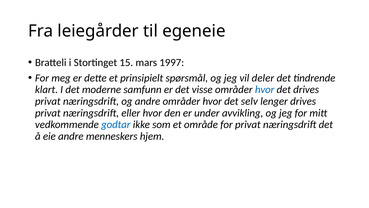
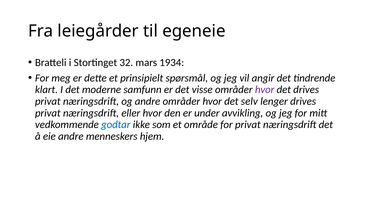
15: 15 -> 32
1997: 1997 -> 1934
deler: deler -> angir
hvor at (265, 89) colour: blue -> purple
